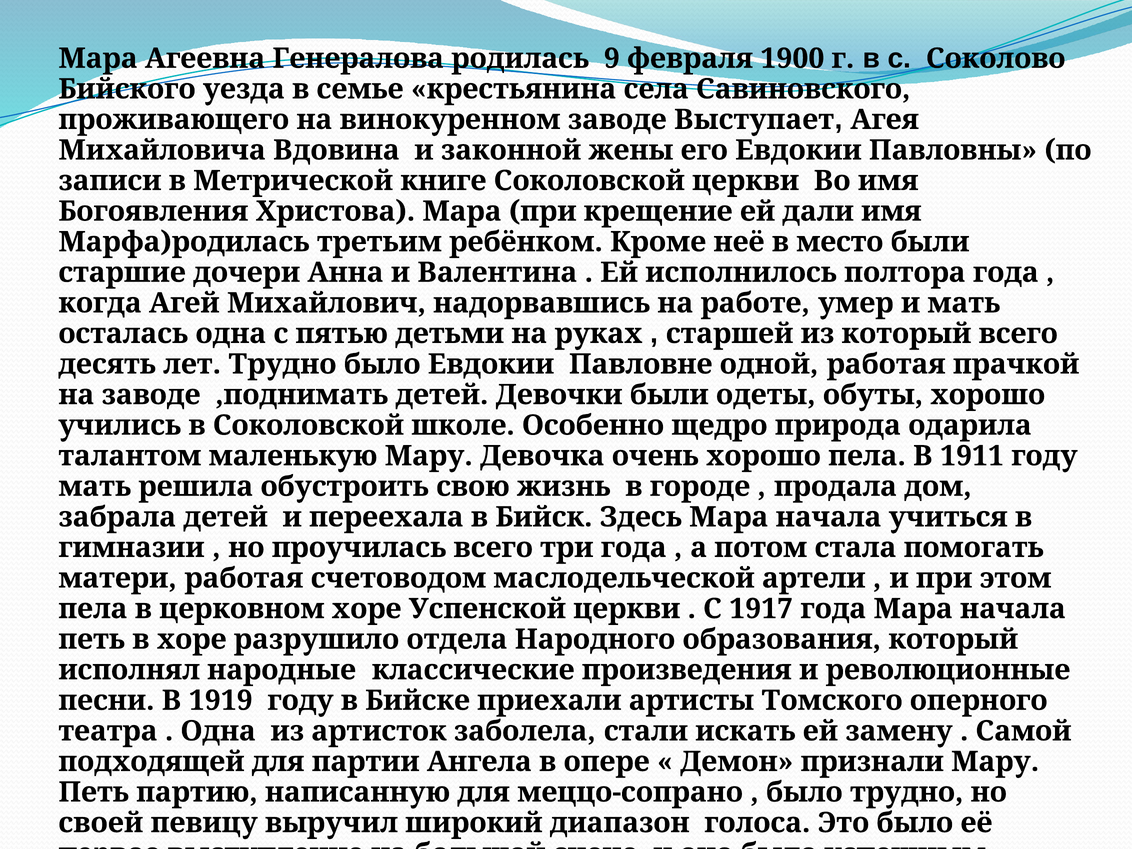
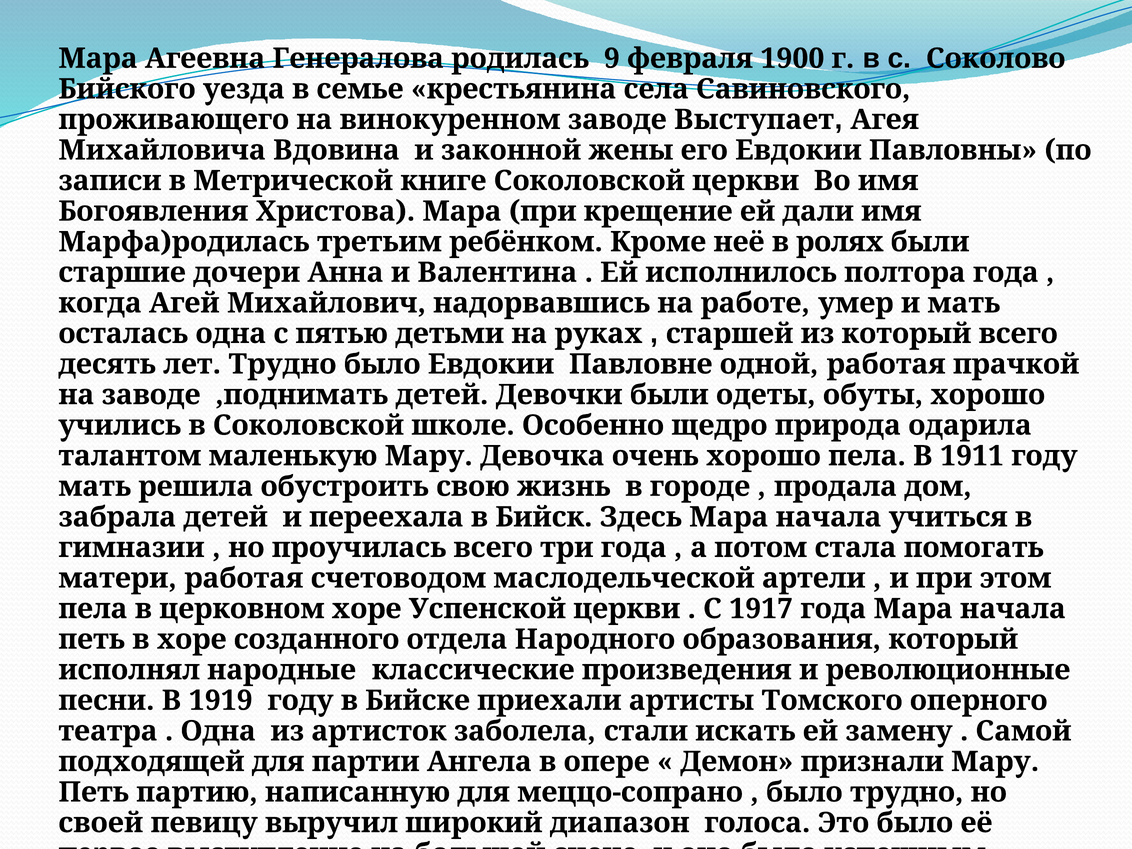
место: место -> ролях
разрушило: разрушило -> созданного
